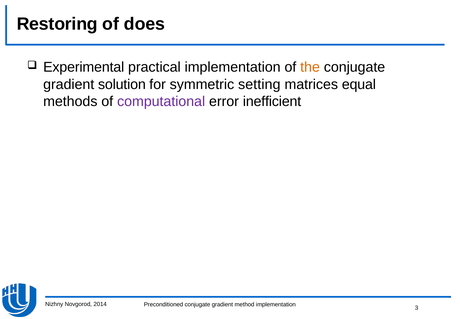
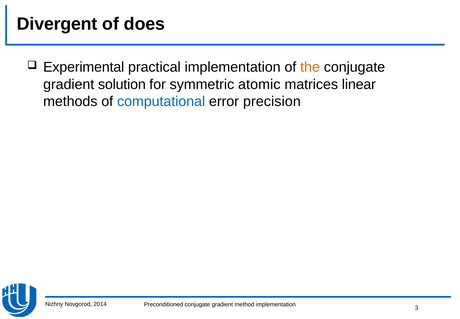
Restoring: Restoring -> Divergent
setting: setting -> atomic
equal: equal -> linear
computational colour: purple -> blue
inefficient: inefficient -> precision
